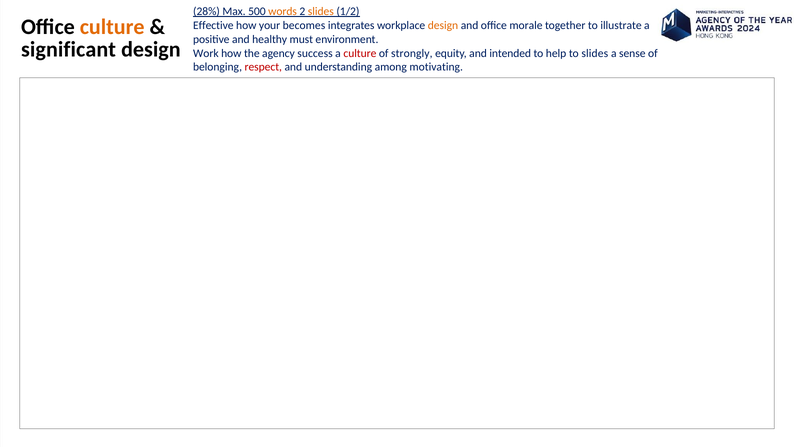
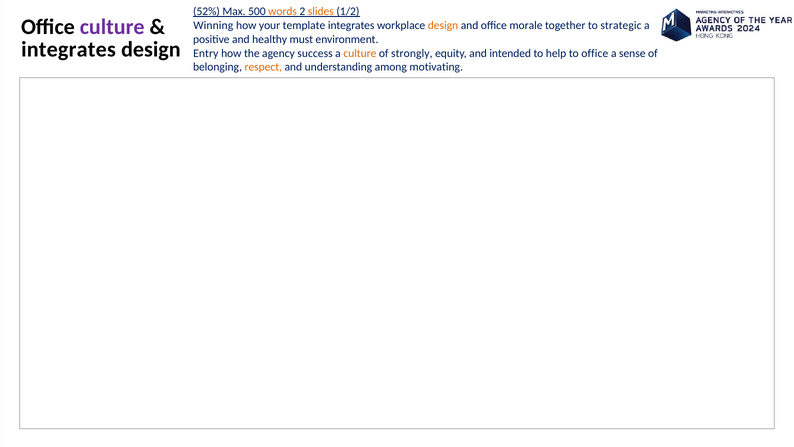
28%: 28% -> 52%
culture at (112, 27) colour: orange -> purple
Effective: Effective -> Winning
becomes: becomes -> template
illustrate: illustrate -> strategic
significant at (69, 49): significant -> integrates
Work: Work -> Entry
culture at (360, 53) colour: red -> orange
to slides: slides -> office
respect colour: red -> orange
